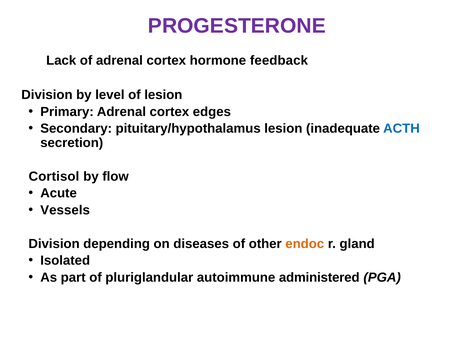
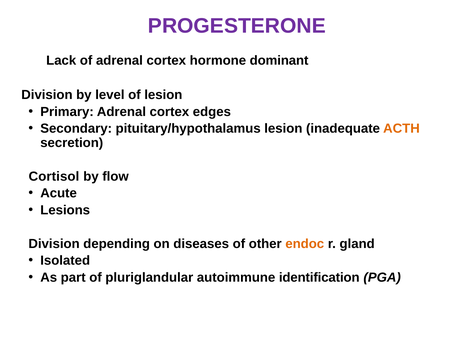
feedback: feedback -> dominant
ACTH colour: blue -> orange
Vessels: Vessels -> Lesions
administered: administered -> identification
